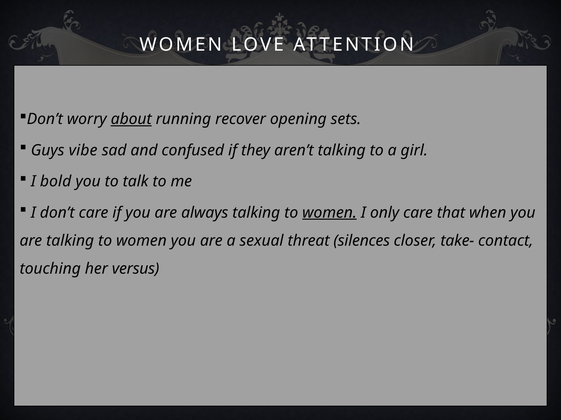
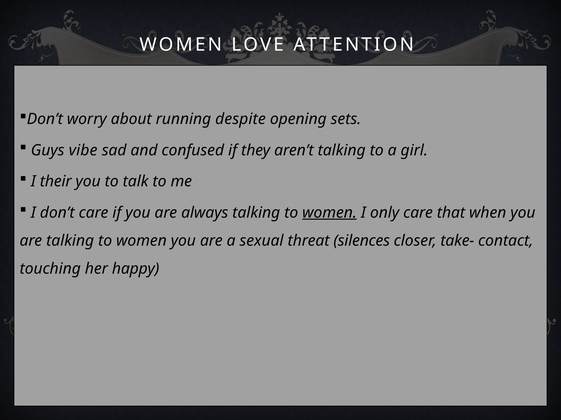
about underline: present -> none
recover: recover -> despite
bold: bold -> their
versus: versus -> happy
